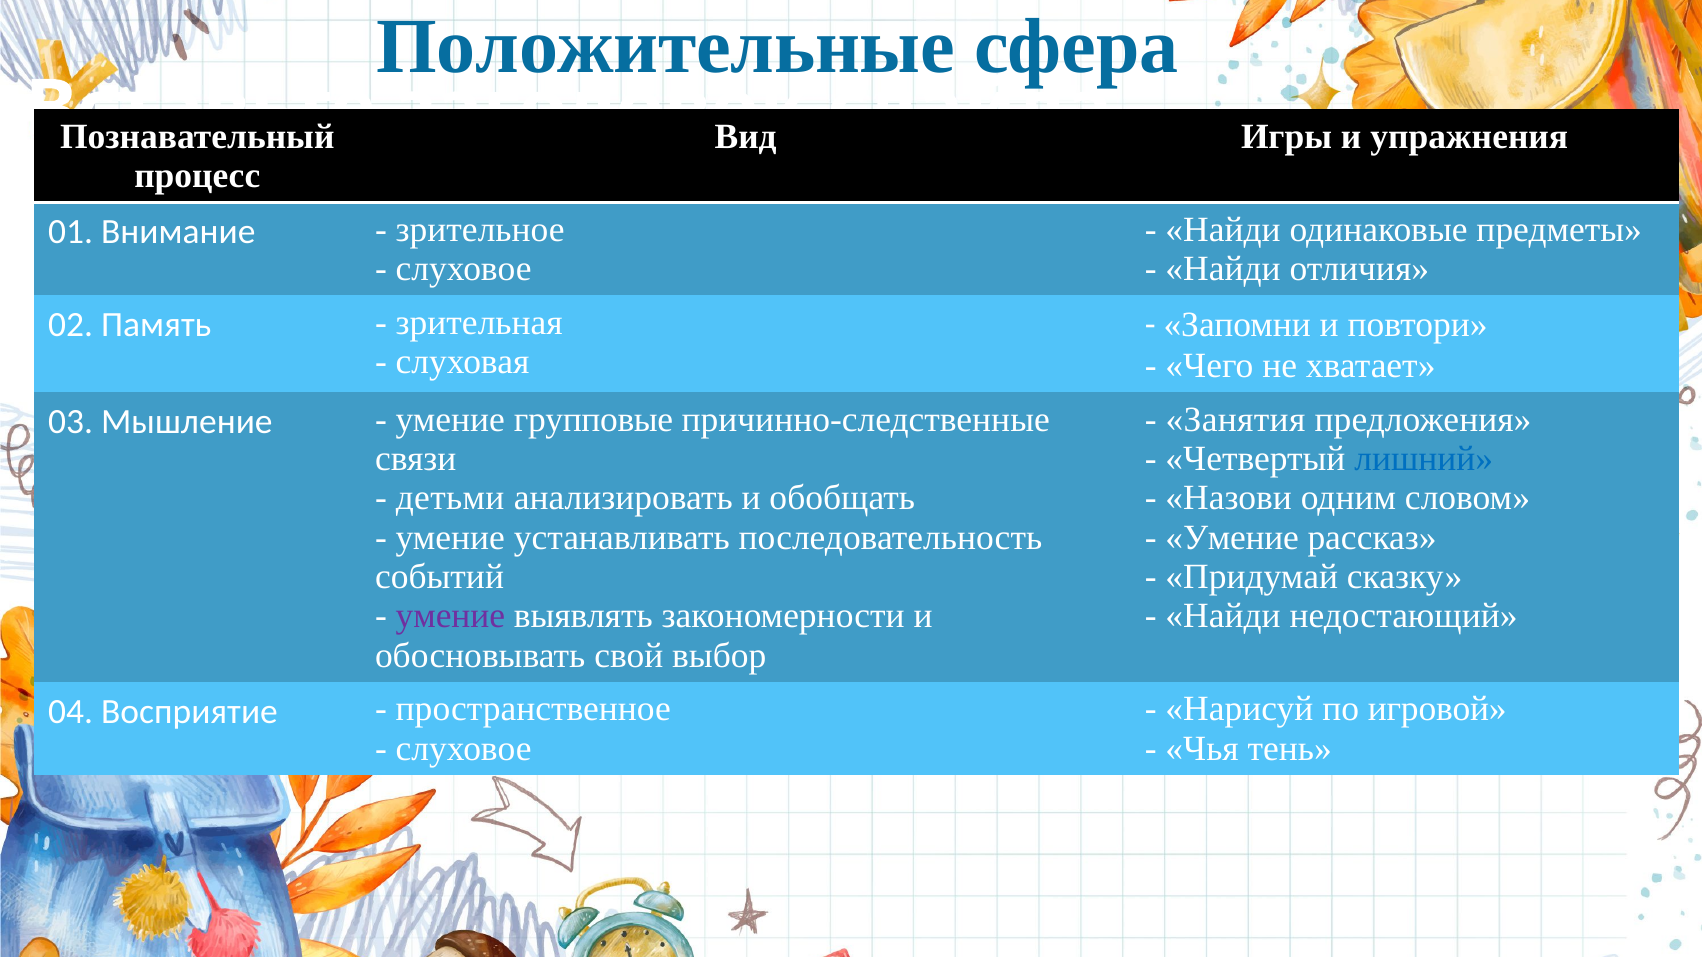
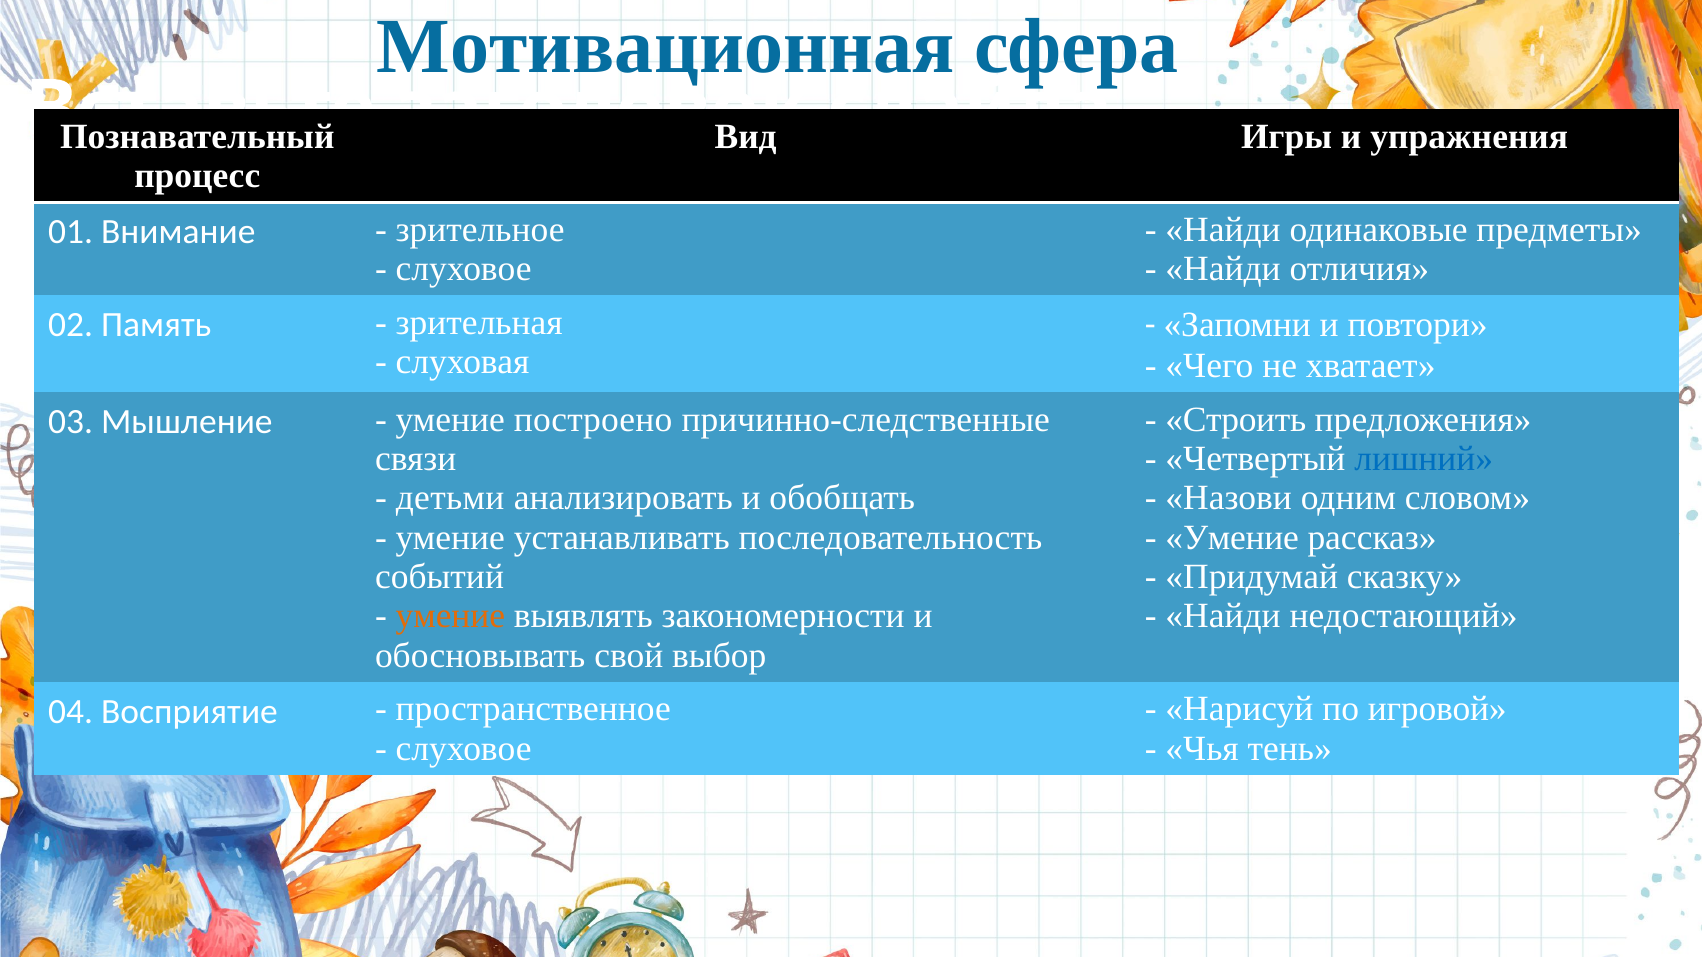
Положительные: Положительные -> Мотивационная
Занятия: Занятия -> Строить
групповые: групповые -> построено
умение at (450, 616) colour: purple -> orange
